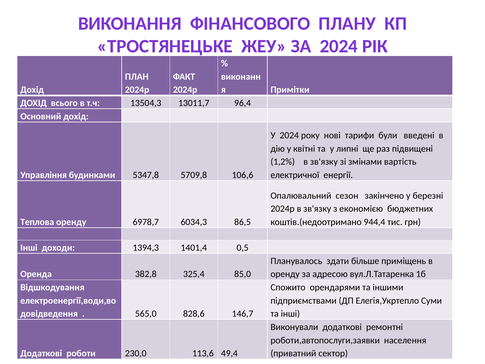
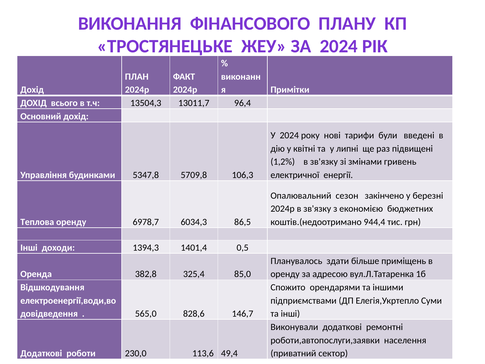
вартість: вартість -> гривень
106,6: 106,6 -> 106,3
